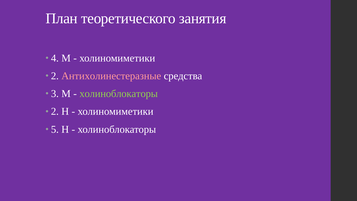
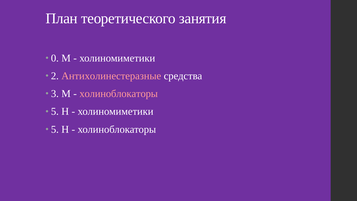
4: 4 -> 0
холиноблокаторы at (119, 94) colour: light green -> pink
2 at (55, 111): 2 -> 5
